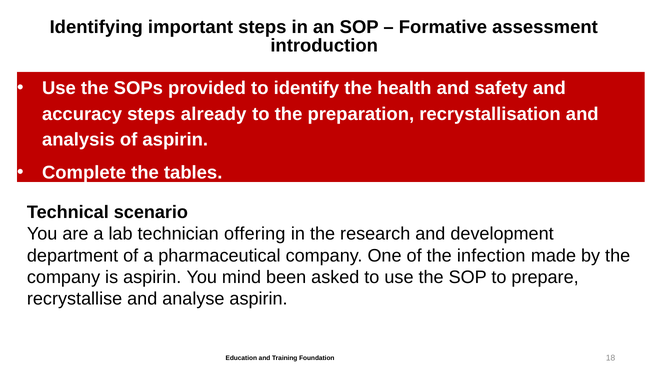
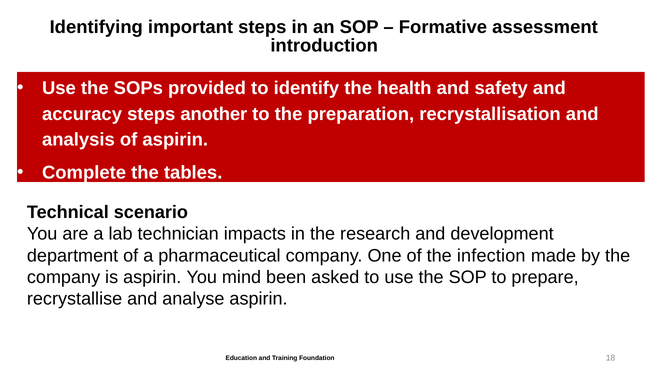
already: already -> another
offering: offering -> impacts
